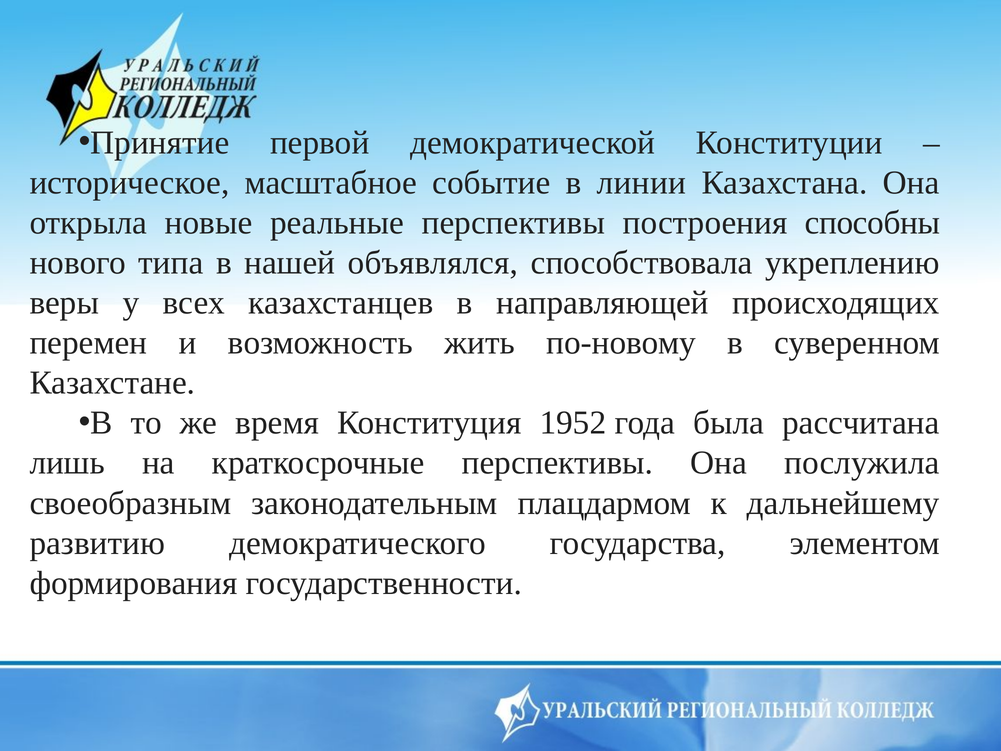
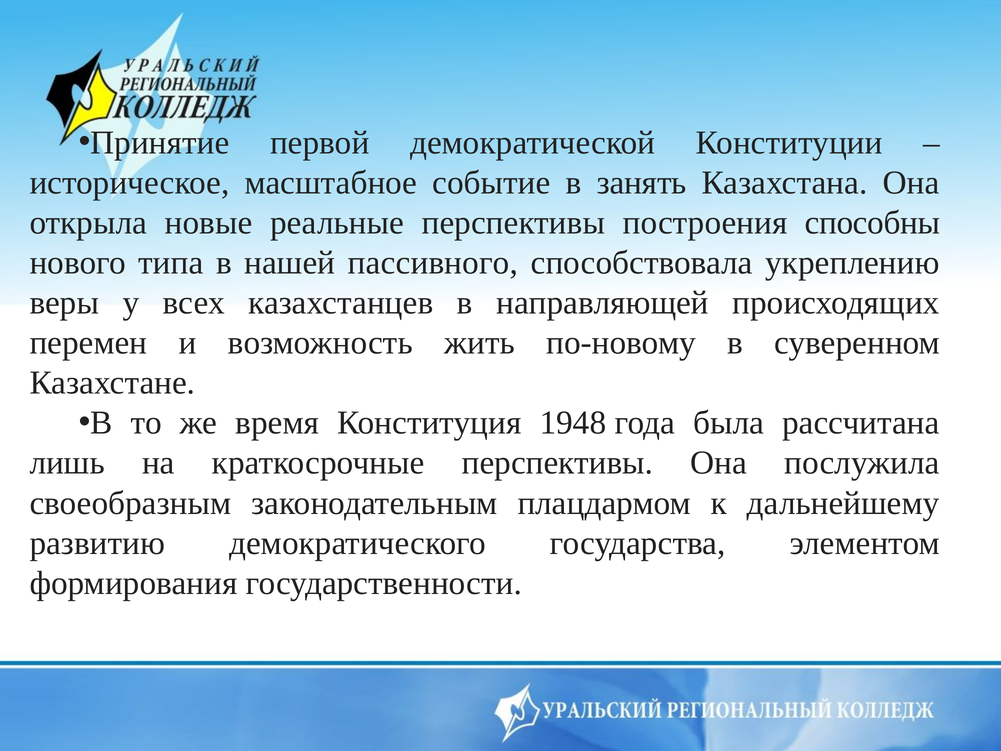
линии: линии -> занять
объявлялся: объявлялся -> пассивного
1952: 1952 -> 1948
